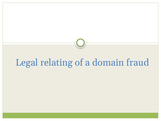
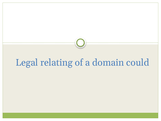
fraud: fraud -> could
